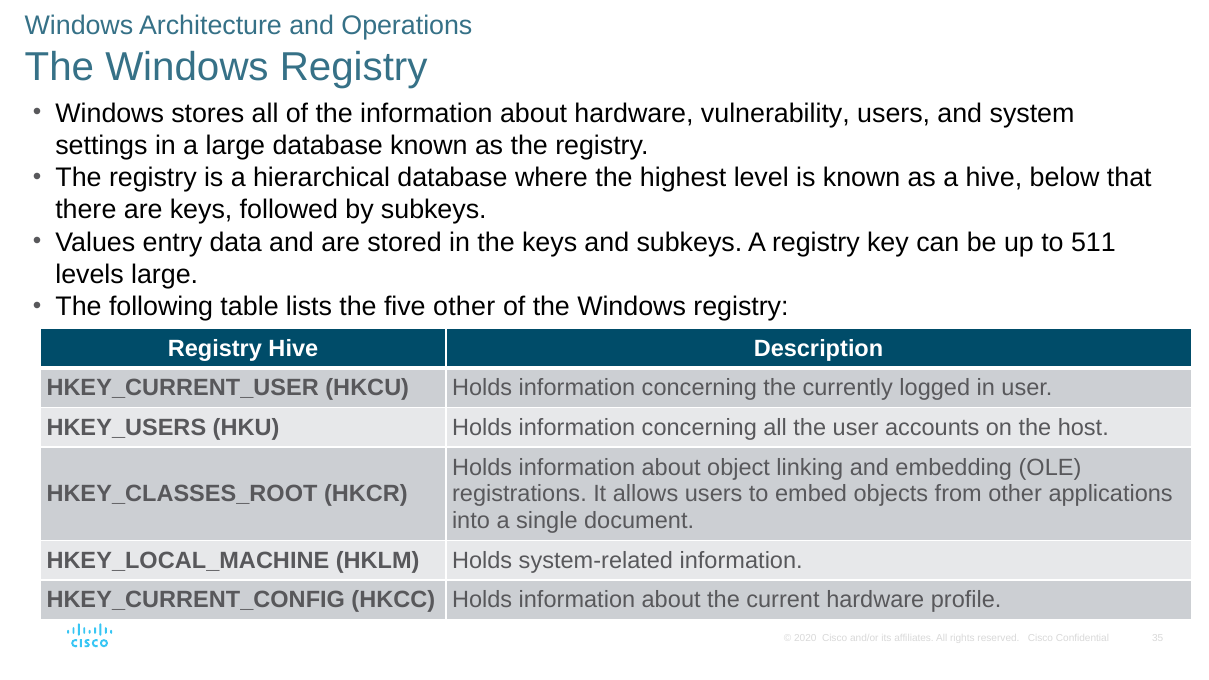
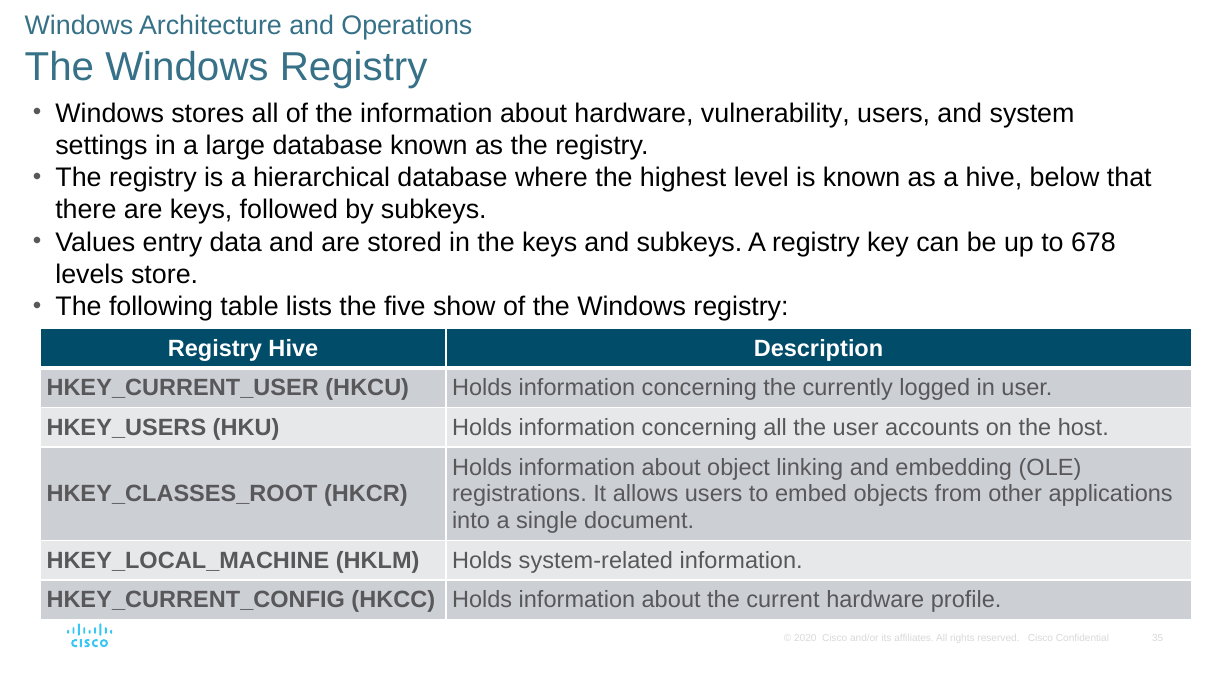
511: 511 -> 678
levels large: large -> store
five other: other -> show
